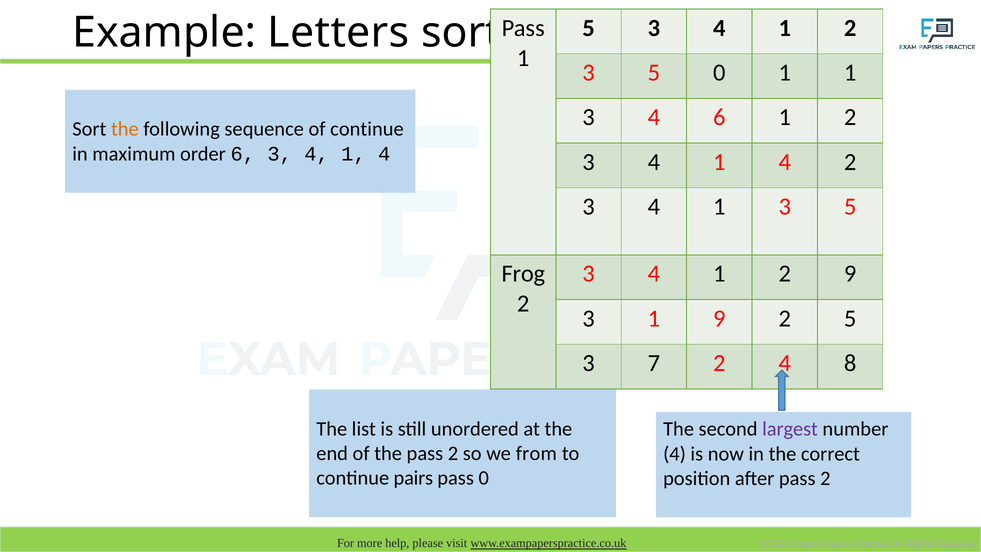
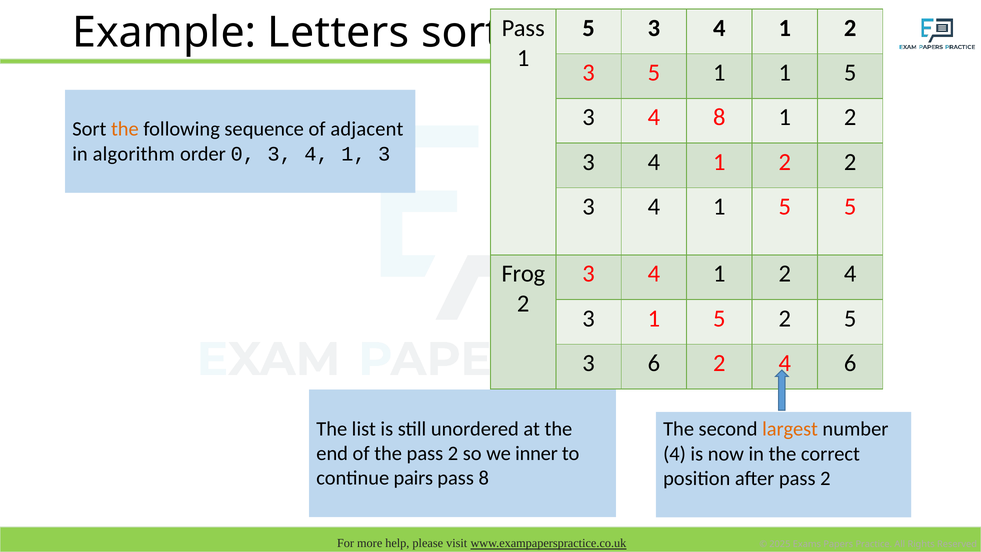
5 0: 0 -> 1
1 at (850, 73): 1 -> 5
4 6: 6 -> 8
of continue: continue -> adjacent
maximum: maximum -> algorithm
order 6: 6 -> 0
4 at (384, 154): 4 -> 3
4 at (785, 162): 4 -> 2
4 1 3: 3 -> 5
1 2 9: 9 -> 4
3 1 9: 9 -> 5
3 7: 7 -> 6
8 at (850, 363): 8 -> 6
largest colour: purple -> orange
from: from -> inner
pass 0: 0 -> 8
